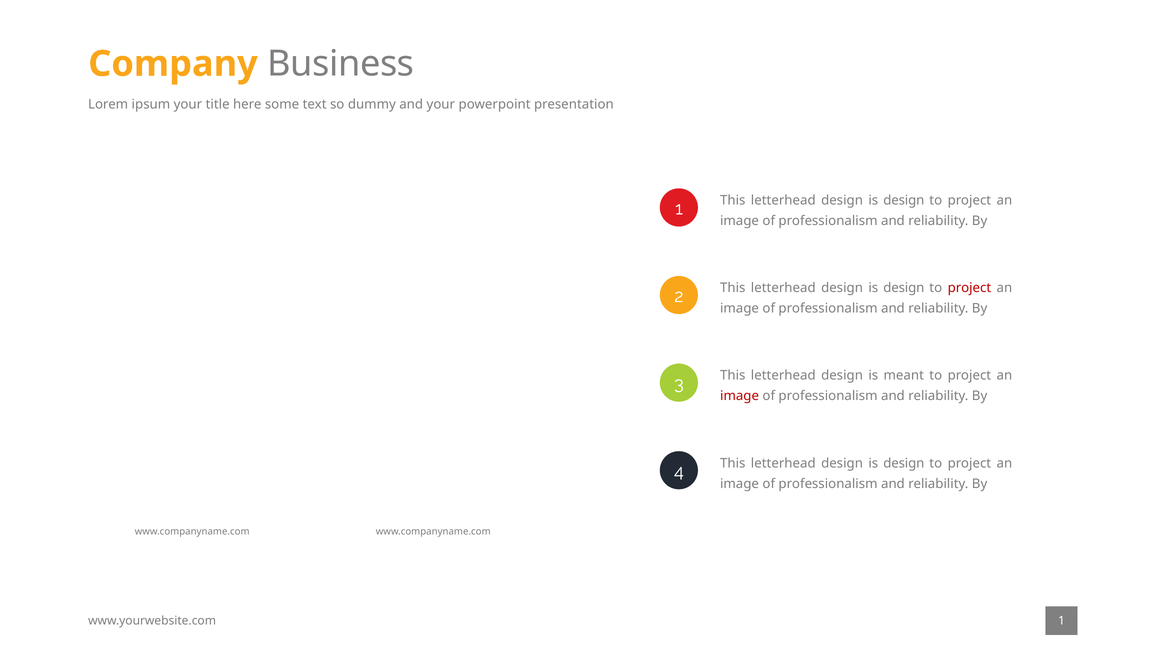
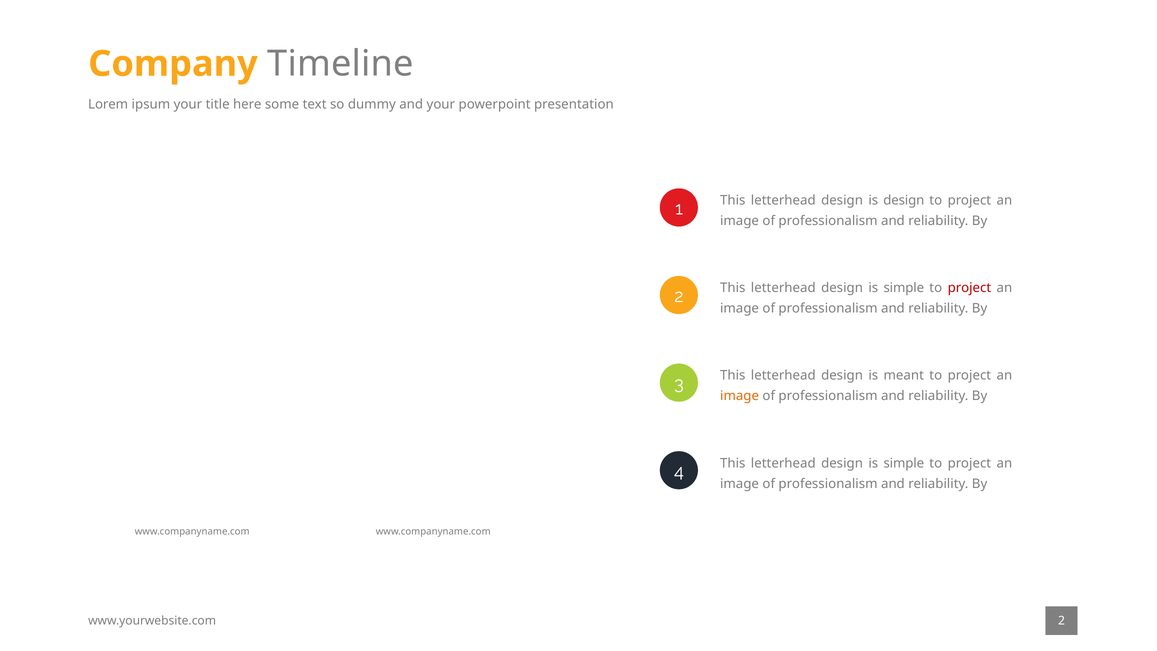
Business: Business -> Timeline
design at (904, 288): design -> simple
image at (740, 396) colour: red -> orange
design at (904, 463): design -> simple
www.yourwebsite.com 1: 1 -> 2
